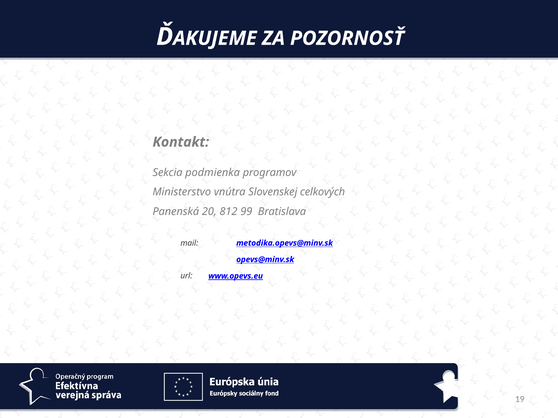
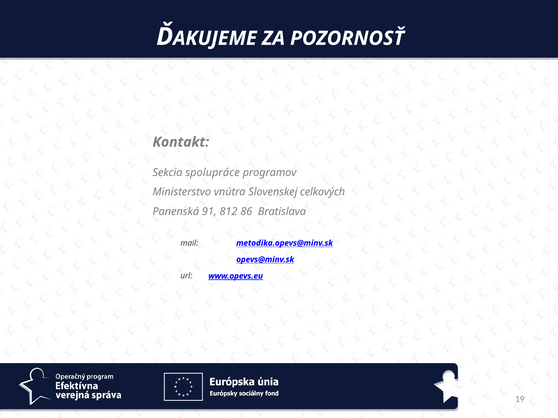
podmienka: podmienka -> spolupráce
20: 20 -> 91
99: 99 -> 86
